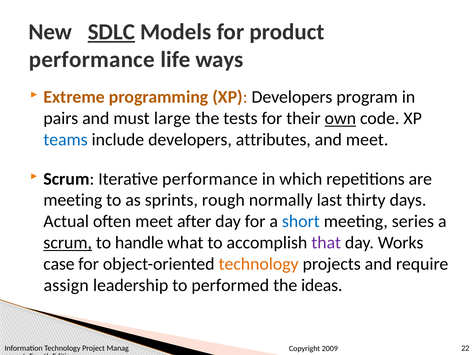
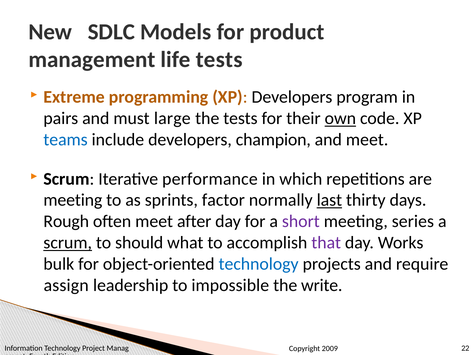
SDLC underline: present -> none
performance at (92, 60): performance -> management
life ways: ways -> tests
attributes: attributes -> champion
rough: rough -> factor
last underline: none -> present
Actual: Actual -> Rough
short colour: blue -> purple
handle: handle -> should
case: case -> bulk
technology at (259, 264) colour: orange -> blue
performed: performed -> impossible
ideas: ideas -> write
